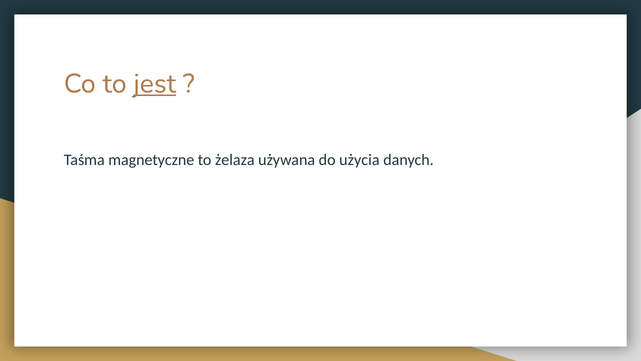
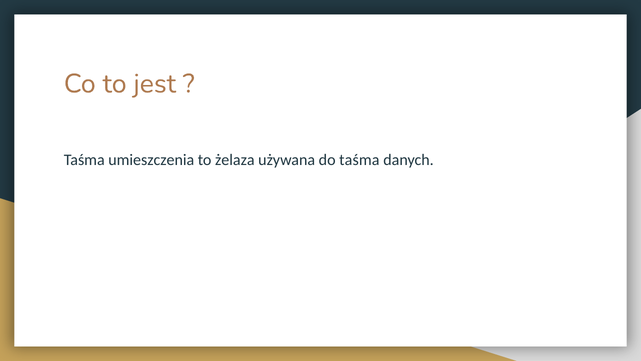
jest underline: present -> none
magnetyczne: magnetyczne -> umieszczenia
do użycia: użycia -> taśma
